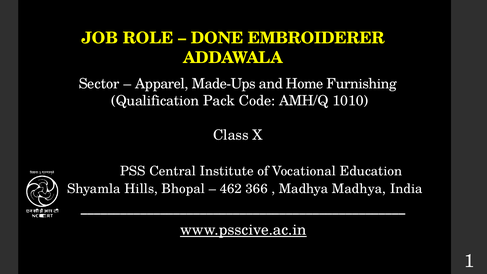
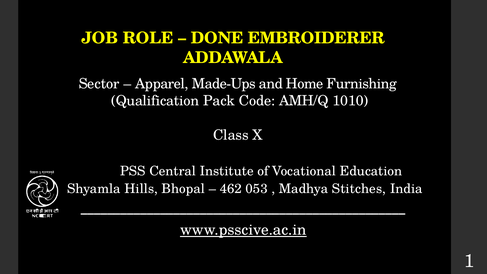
366: 366 -> 053
Madhya Madhya: Madhya -> Stitches
